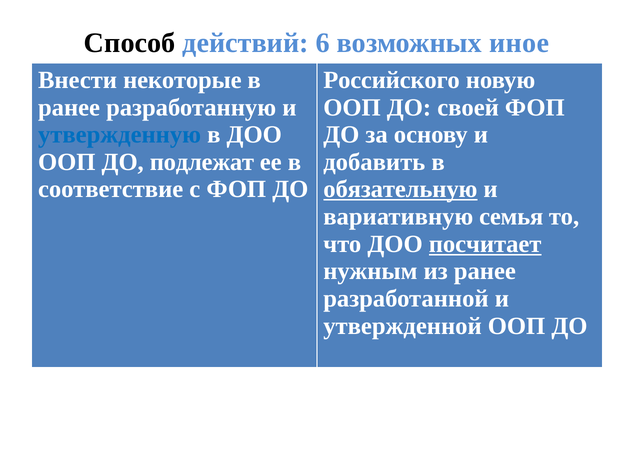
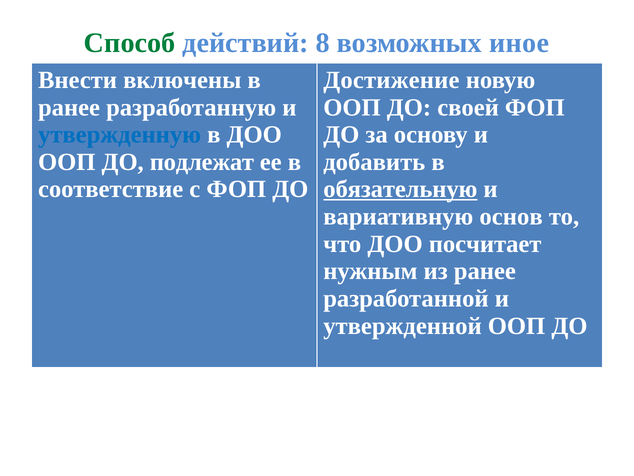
Способ colour: black -> green
6: 6 -> 8
некоторые: некоторые -> включены
Российского: Российского -> Достижение
семья: семья -> основ
посчитает underline: present -> none
